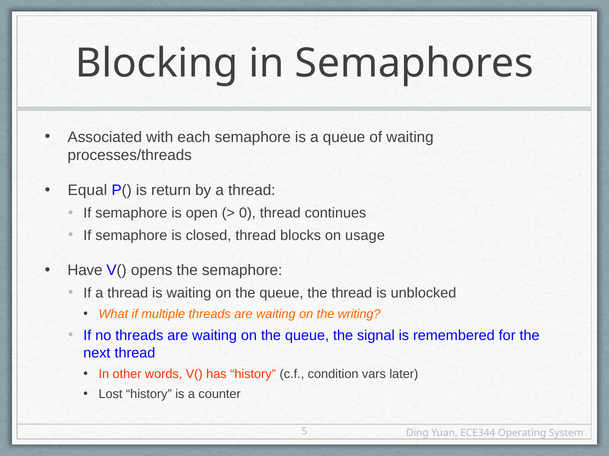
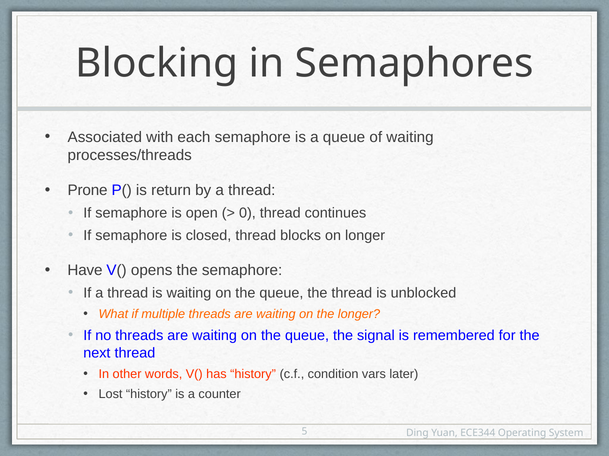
Equal: Equal -> Prone
on usage: usage -> longer
the writing: writing -> longer
